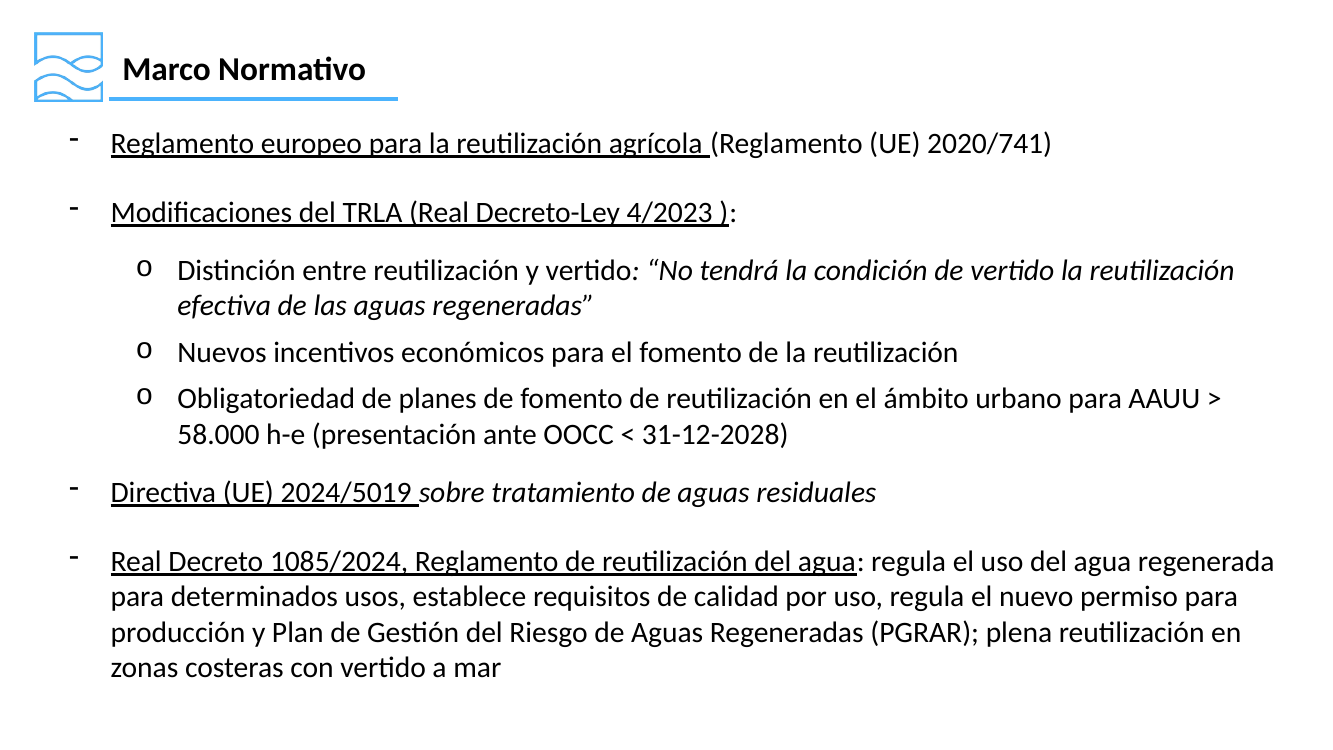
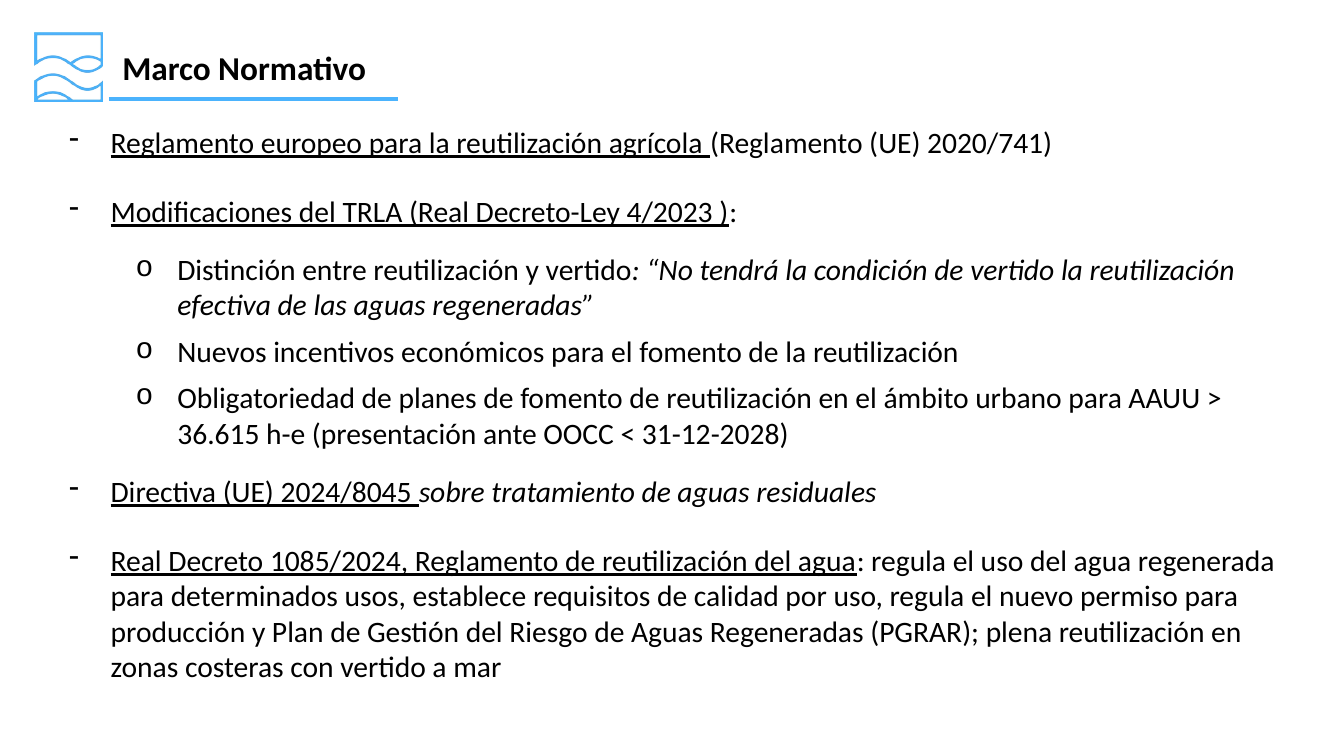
58.000: 58.000 -> 36.615
2024/5019: 2024/5019 -> 2024/8045
